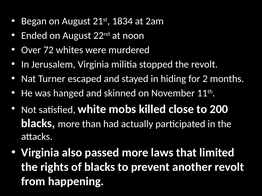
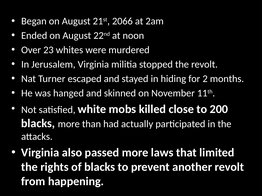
1834: 1834 -> 2066
72: 72 -> 23
